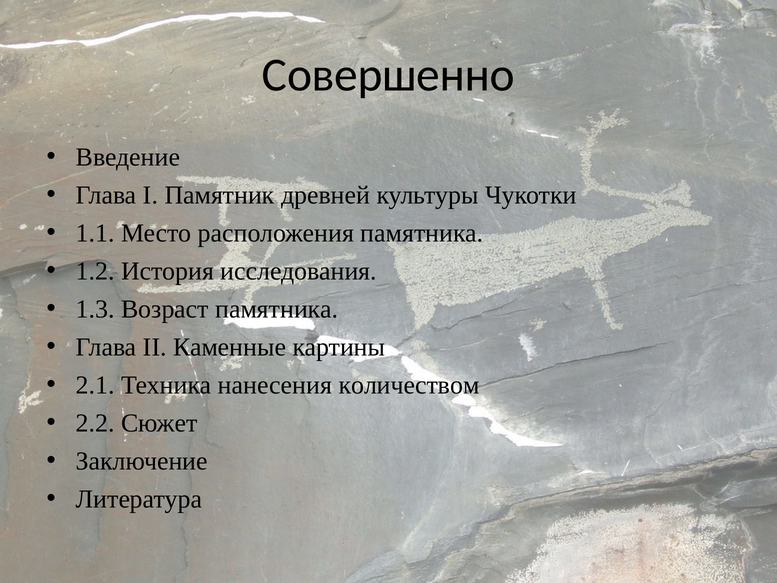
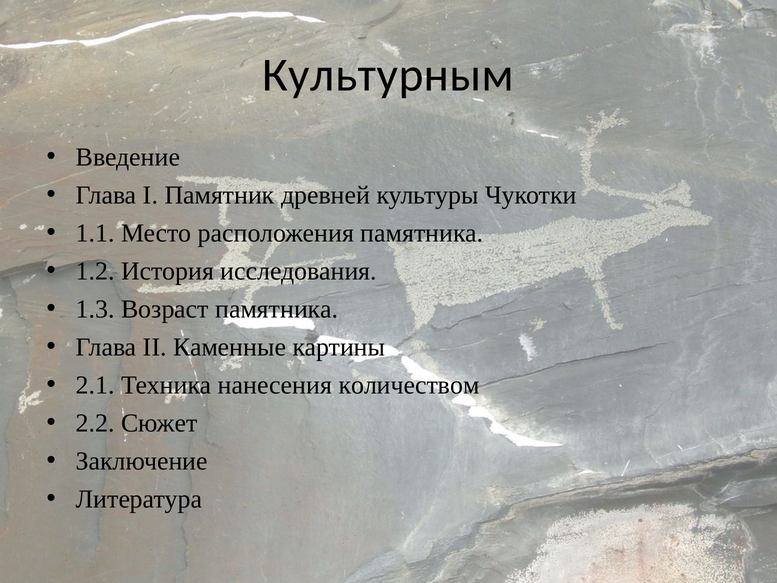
Совершенно: Совершенно -> Культурным
